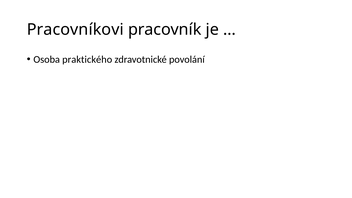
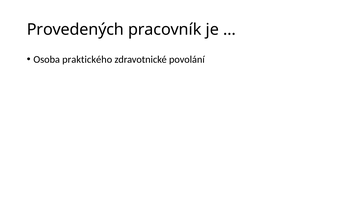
Pracovníkovi: Pracovníkovi -> Provedených
